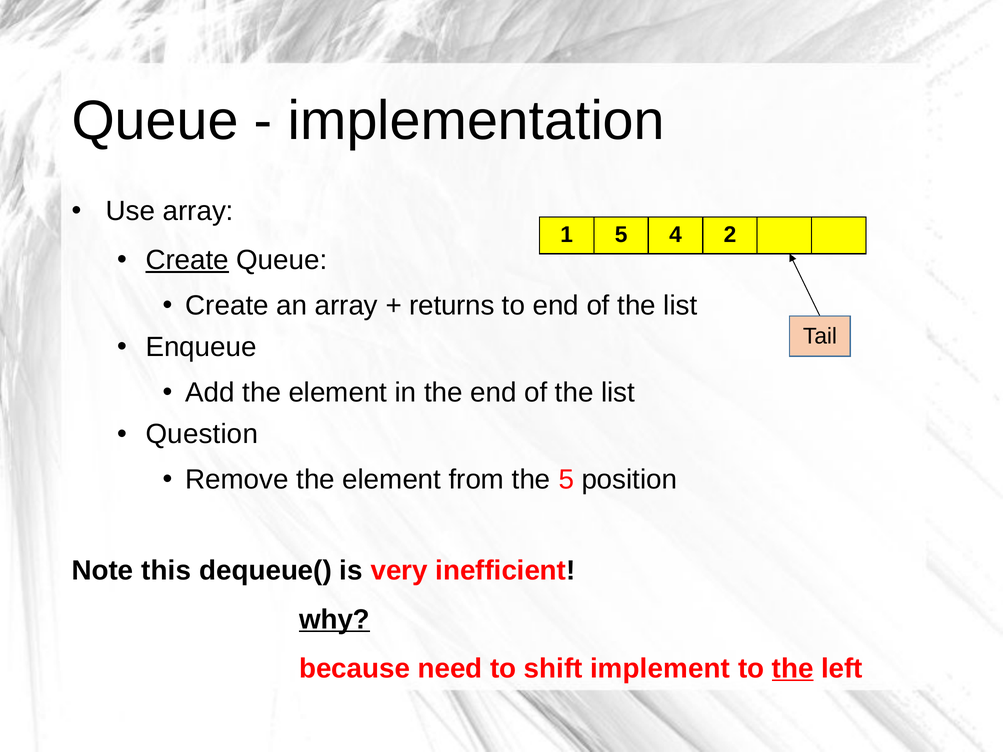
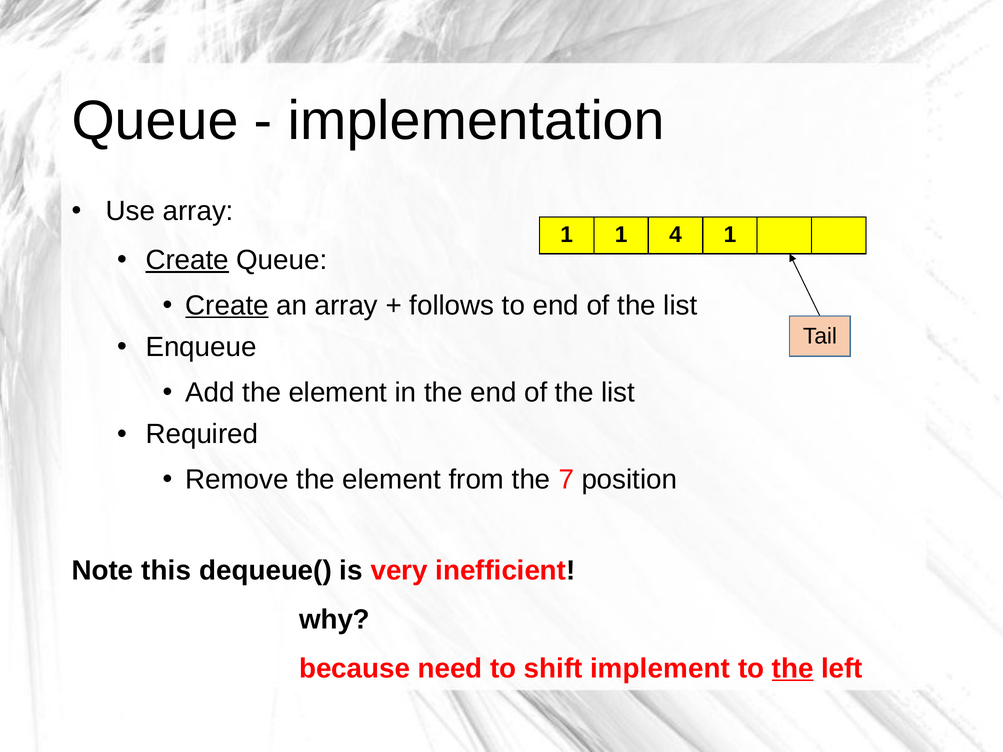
1 5: 5 -> 1
4 2: 2 -> 1
Create at (227, 305) underline: none -> present
returns: returns -> follows
Question: Question -> Required
the 5: 5 -> 7
why underline: present -> none
